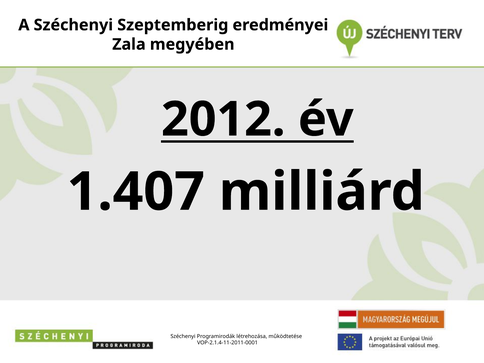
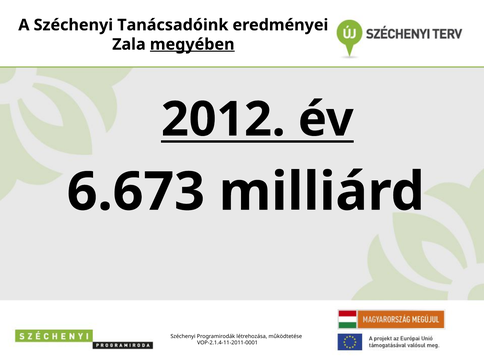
Szeptemberig: Szeptemberig -> Tanácsadóink
megyében underline: none -> present
1.407: 1.407 -> 6.673
